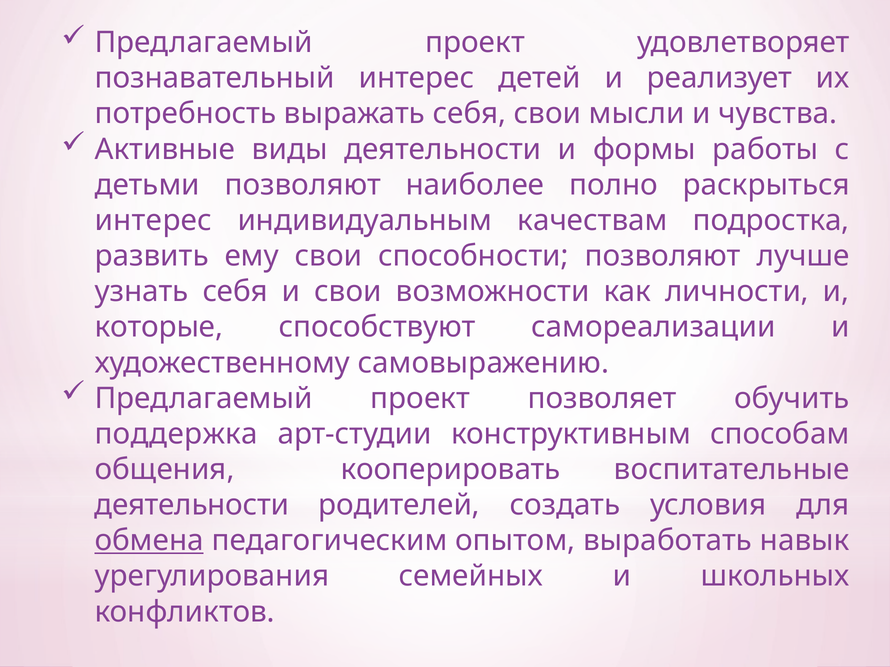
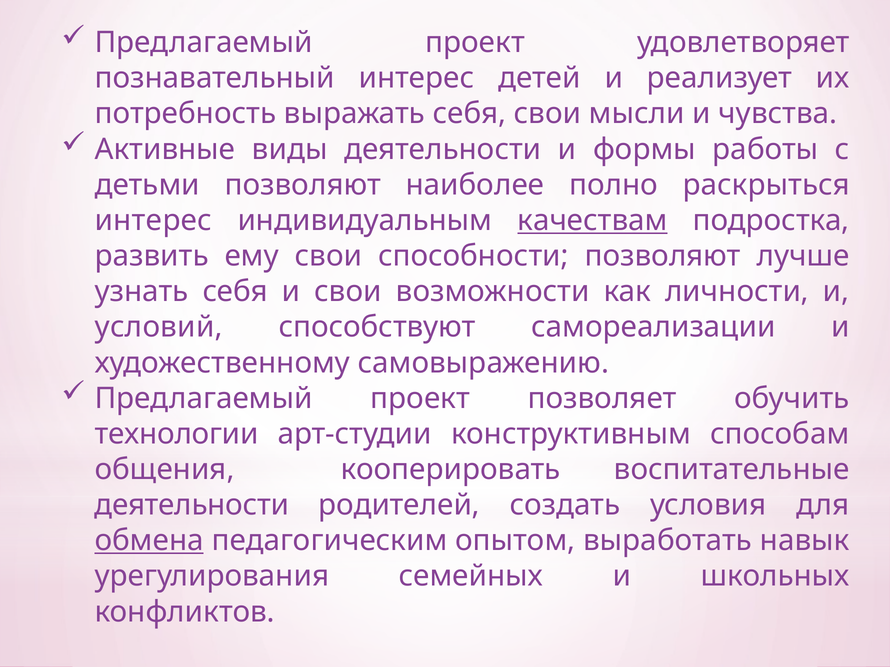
качествам underline: none -> present
которые: которые -> условий
поддержка: поддержка -> технологии
